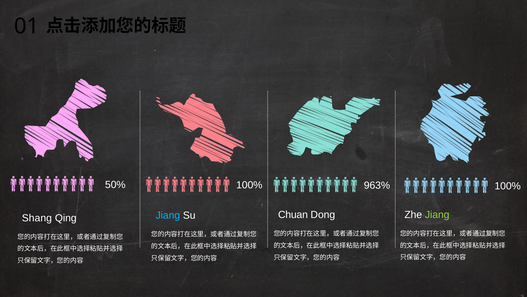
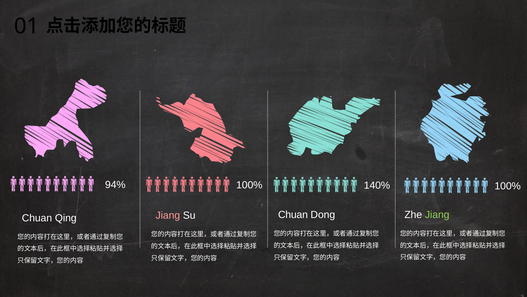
50%: 50% -> 94%
963%: 963% -> 140%
Jiang at (168, 215) colour: light blue -> pink
Shang at (37, 218): Shang -> Chuan
